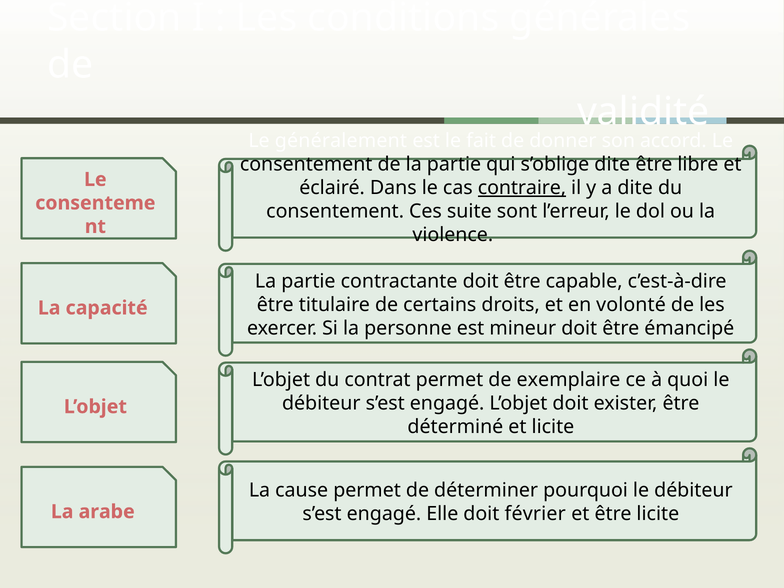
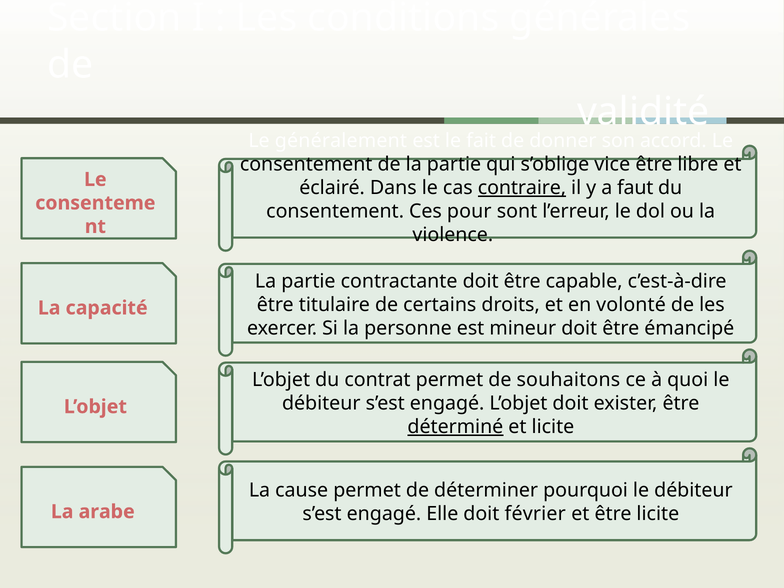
s’oblige dite: dite -> vice
a dite: dite -> faut
suite: suite -> pour
exemplaire: exemplaire -> souhaitons
déterminé underline: none -> present
